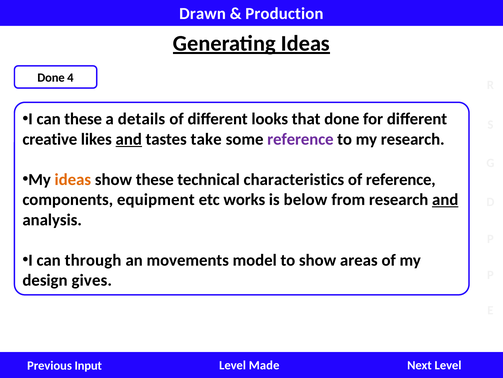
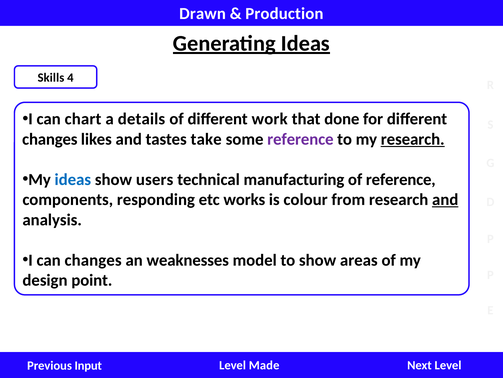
Done at (51, 78): Done -> Skills
can these: these -> chart
looks: looks -> work
creative at (50, 139): creative -> changes
and at (129, 139) underline: present -> none
research at (413, 139) underline: none -> present
ideas at (73, 179) colour: orange -> blue
show these: these -> users
characteristics: characteristics -> manufacturing
equipment: equipment -> responding
below: below -> colour
can through: through -> changes
movements: movements -> weaknesses
gives: gives -> point
